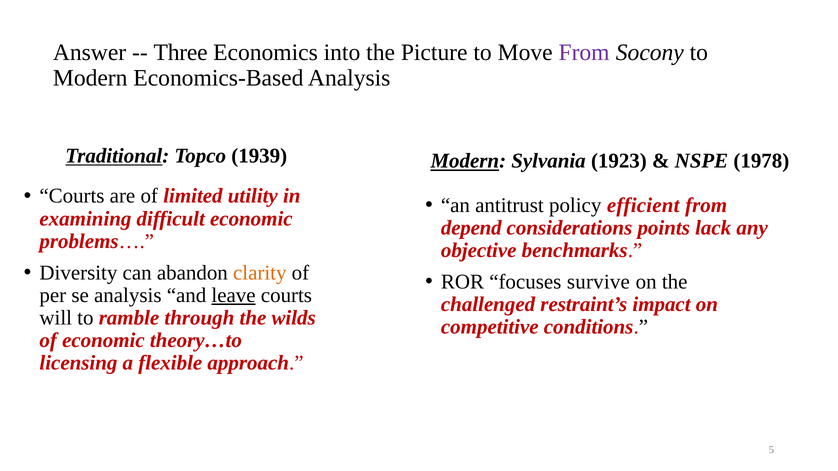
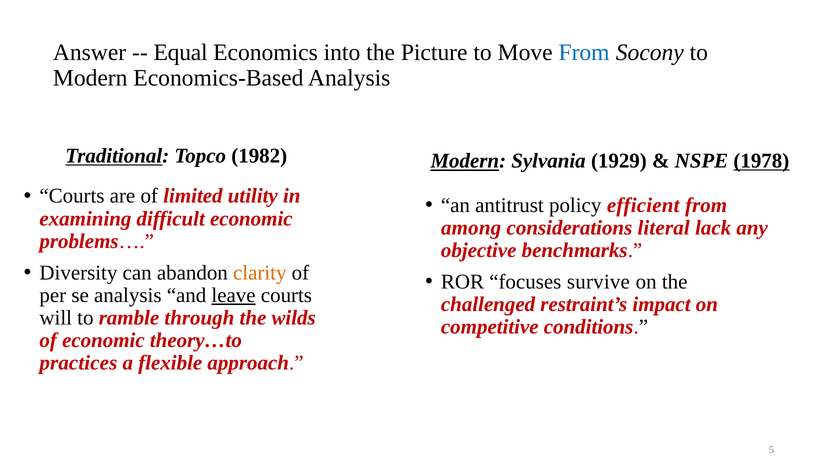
Three: Three -> Equal
From at (584, 52) colour: purple -> blue
1939: 1939 -> 1982
1923: 1923 -> 1929
1978 underline: none -> present
depend: depend -> among
points: points -> literal
licensing: licensing -> practices
